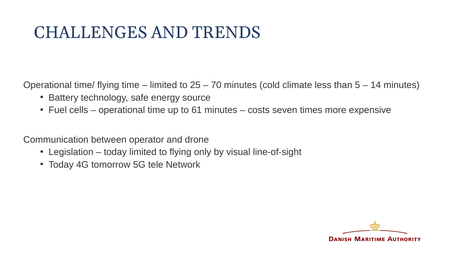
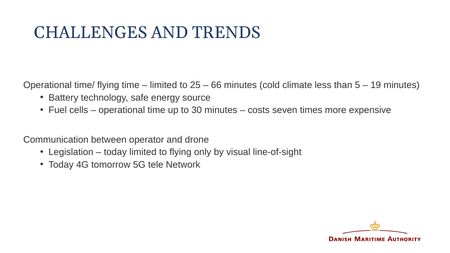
70: 70 -> 66
14: 14 -> 19
61: 61 -> 30
